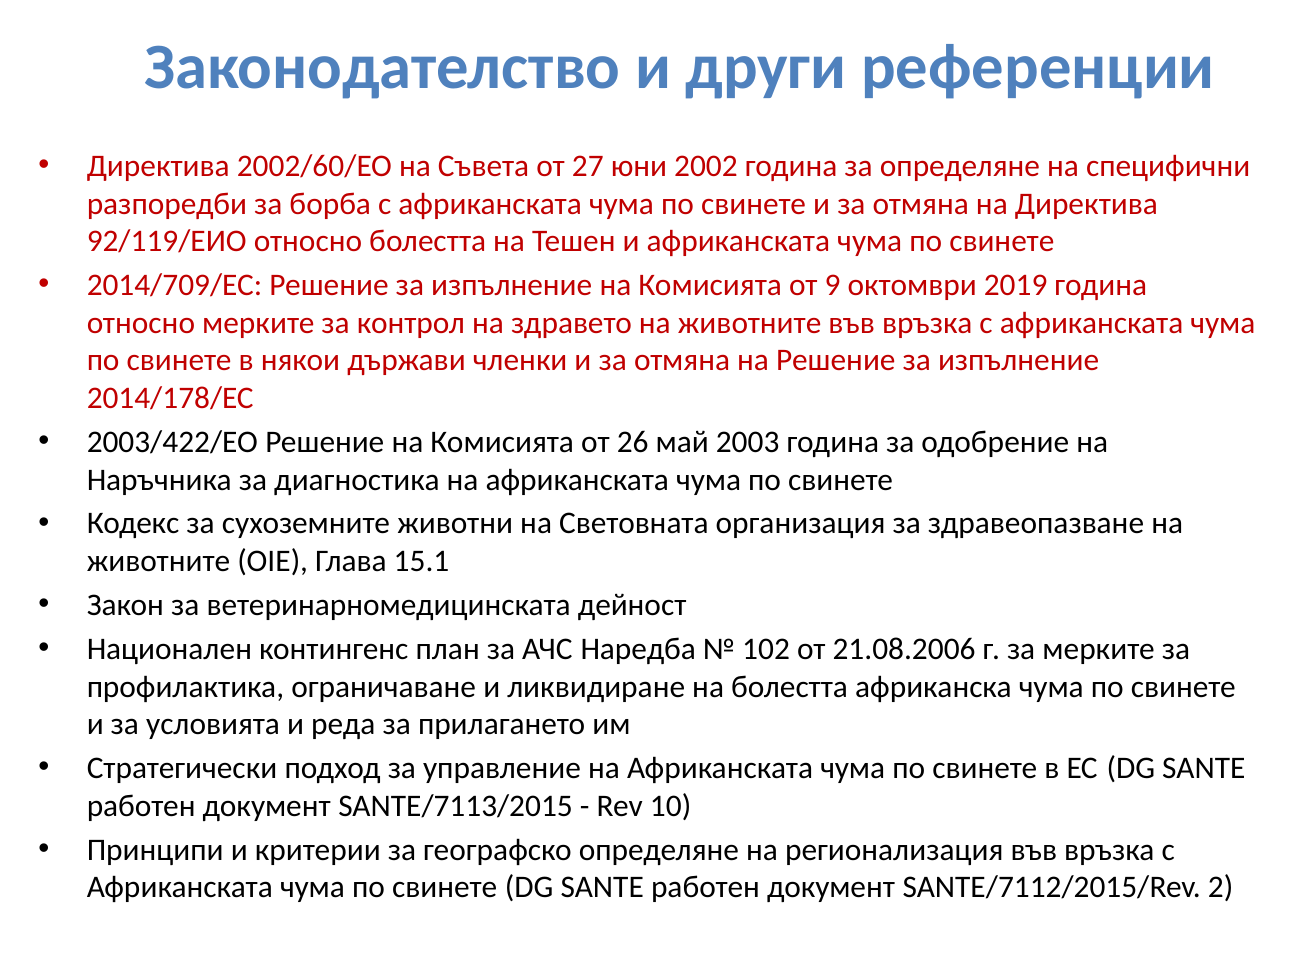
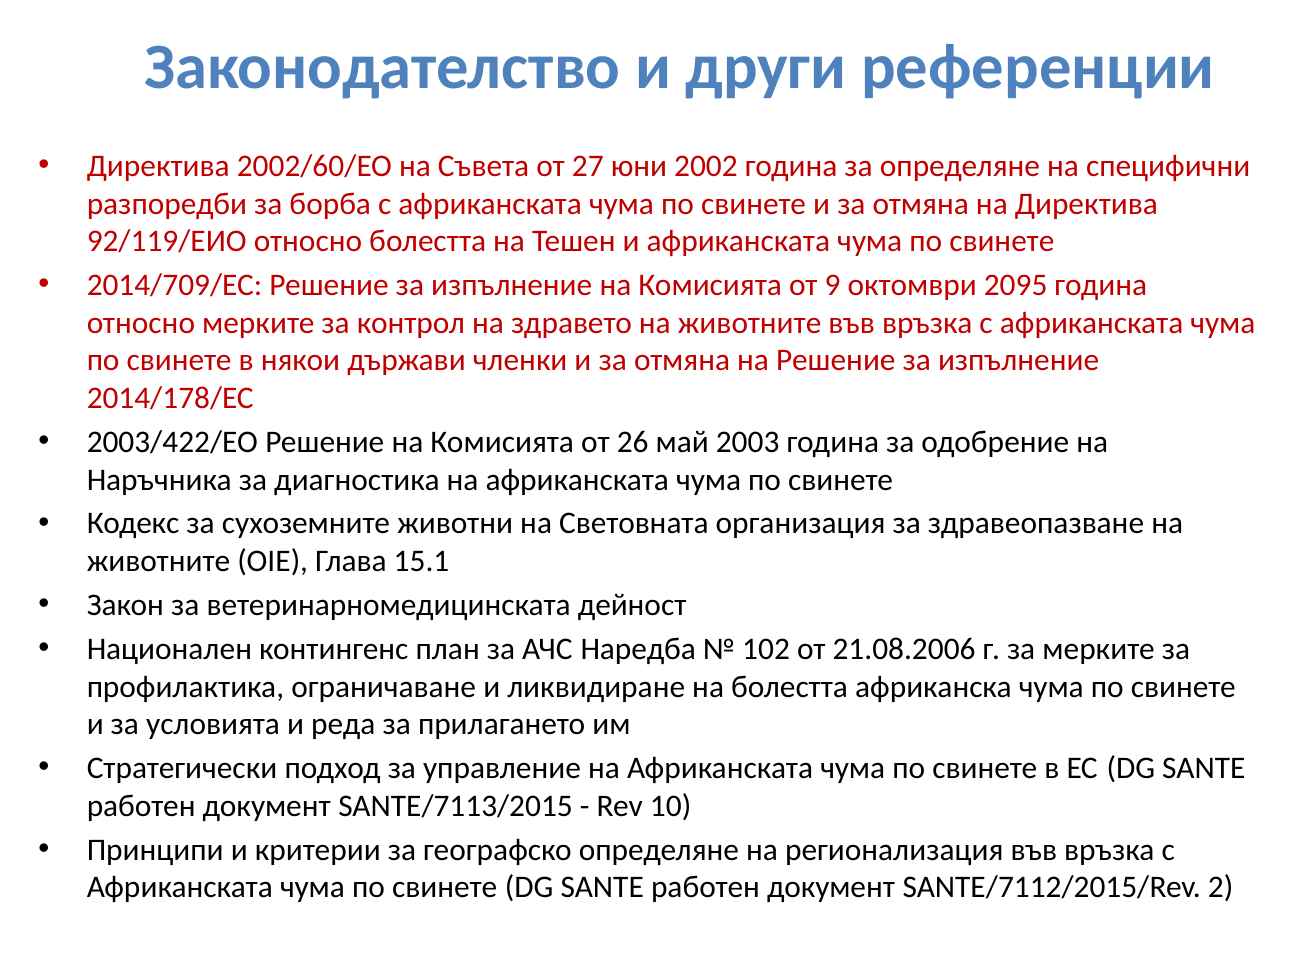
2019: 2019 -> 2095
